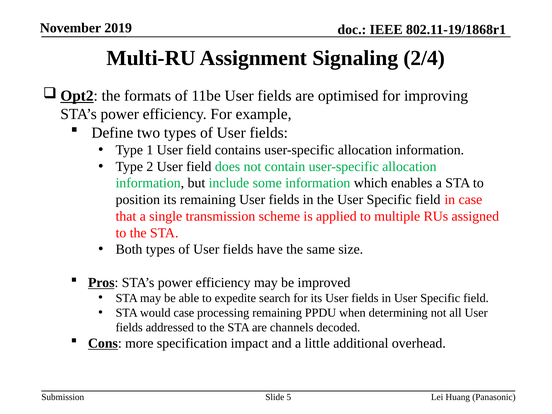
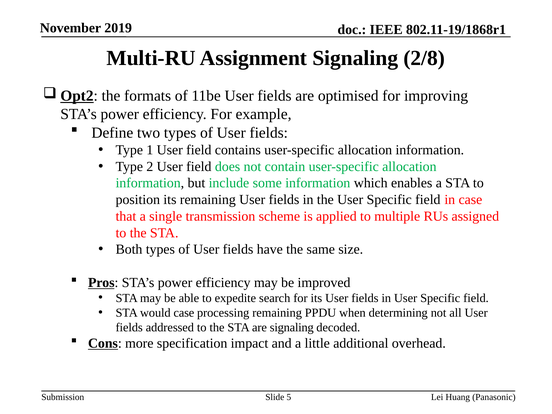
2/4: 2/4 -> 2/8
are channels: channels -> signaling
